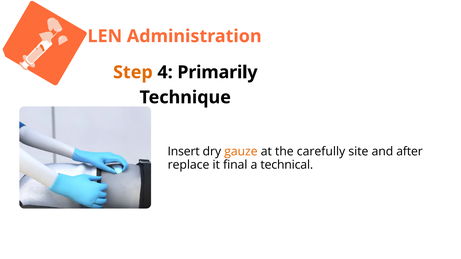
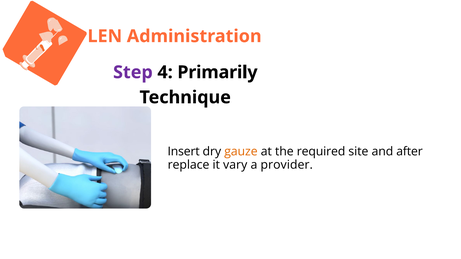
Step colour: orange -> purple
carefully: carefully -> required
final: final -> vary
technical: technical -> provider
